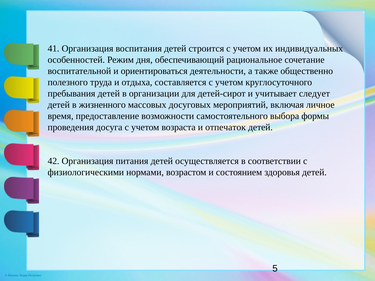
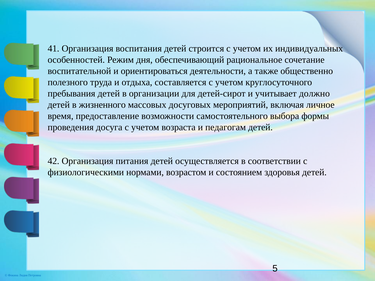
следует: следует -> должно
отпечаток: отпечаток -> педагогам
